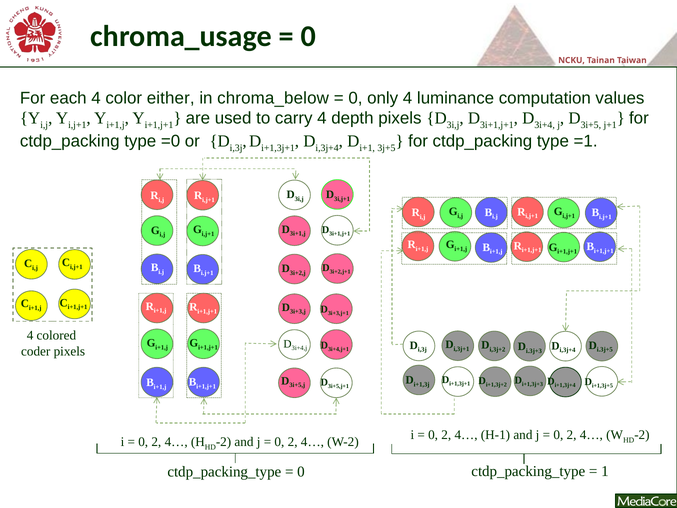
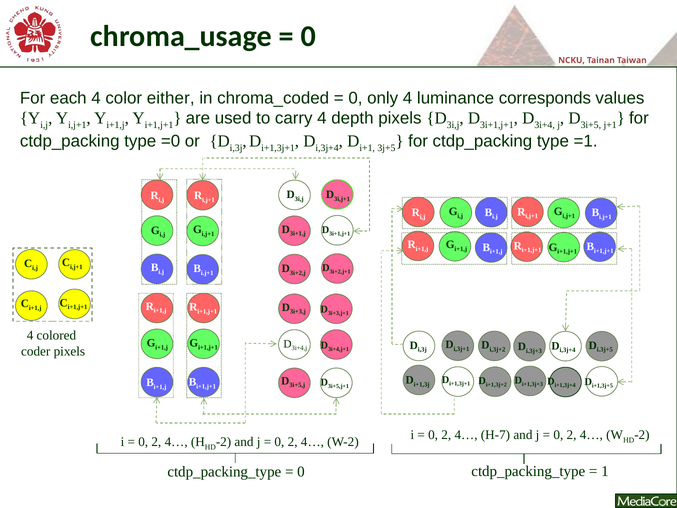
chroma_below: chroma_below -> chroma_coded
computation: computation -> corresponds
H-1: H-1 -> H-7
